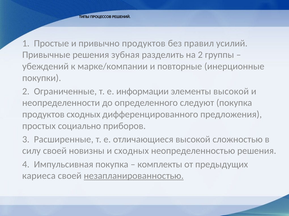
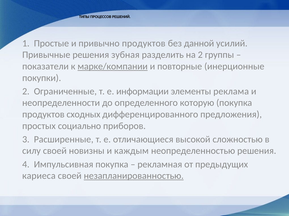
правил: правил -> данной
убеждений: убеждений -> показатели
марке/компании underline: none -> present
элементы высокой: высокой -> реклама
следуют: следуют -> которую
и сходных: сходных -> каждым
комплекты: комплекты -> рекламная
